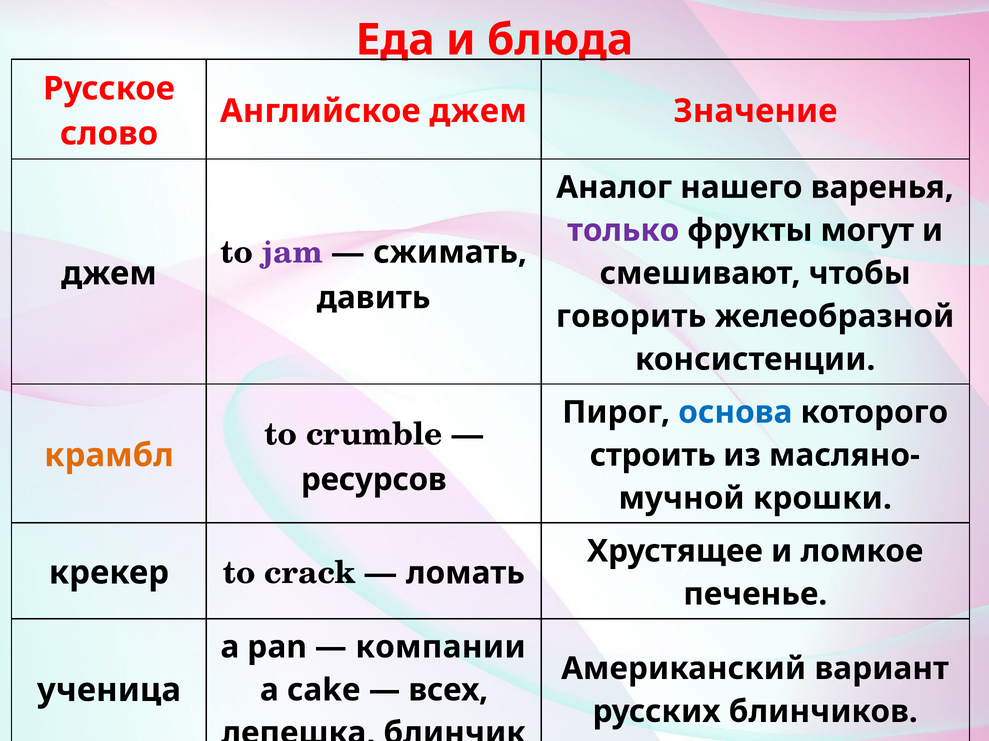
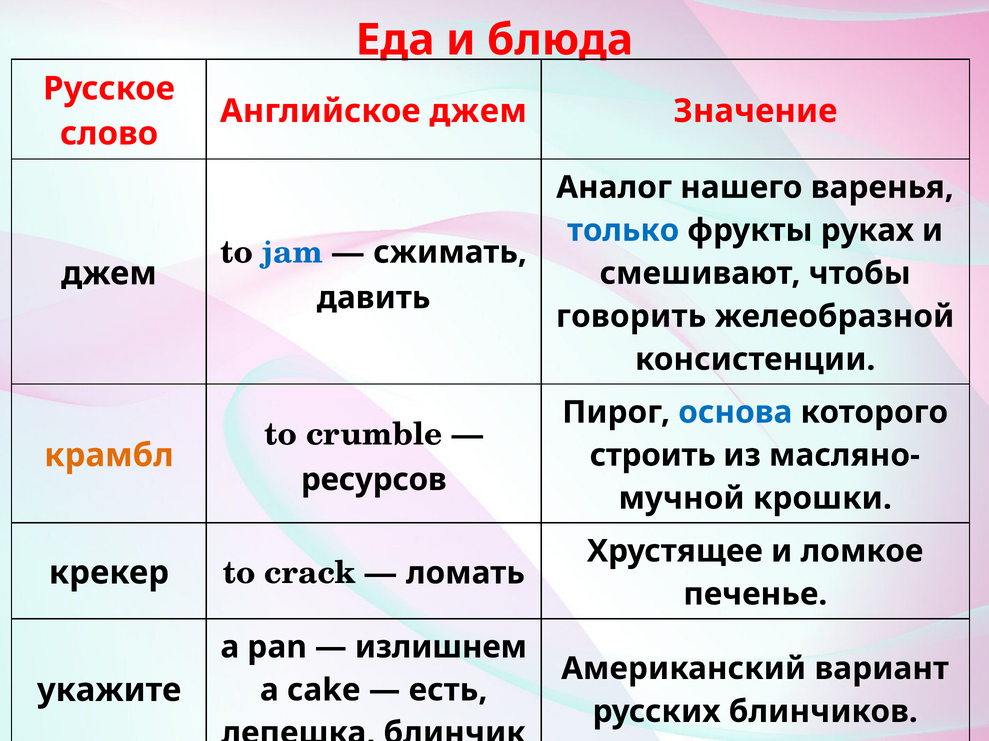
только colour: purple -> blue
могут: могут -> руках
jam colour: purple -> blue
компании: компании -> излишнем
ученица: ученица -> укажите
всех: всех -> есть
